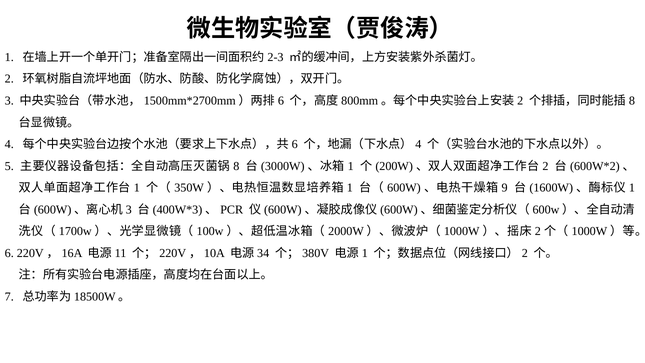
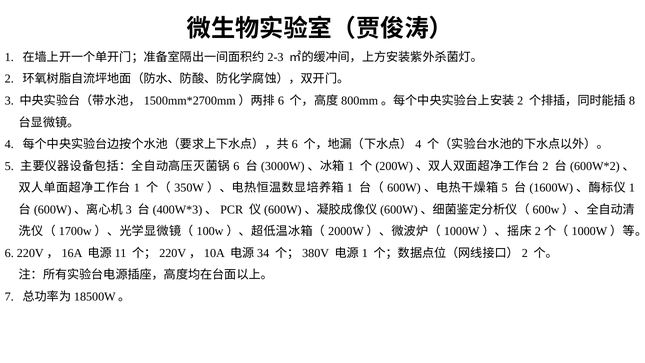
8 at (236, 166): 8 -> 6
9 at (505, 188): 9 -> 5
